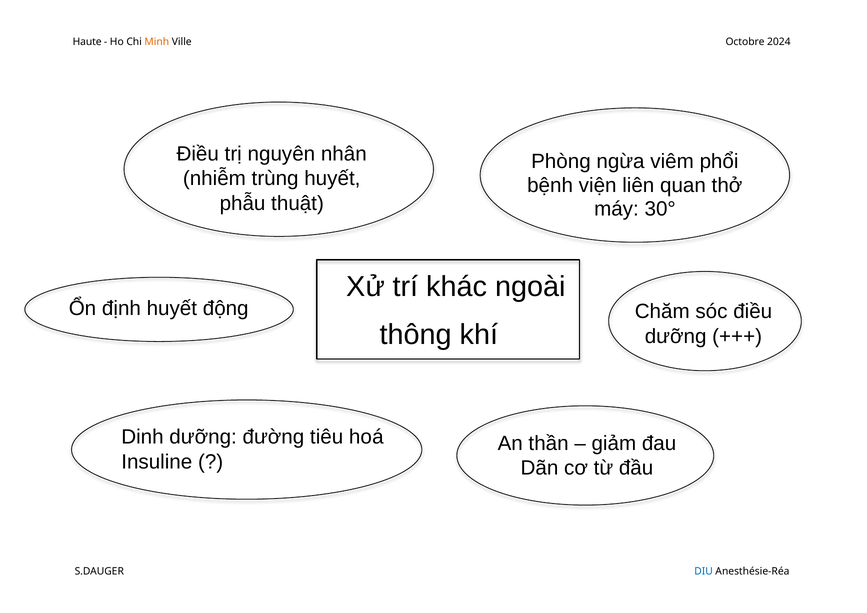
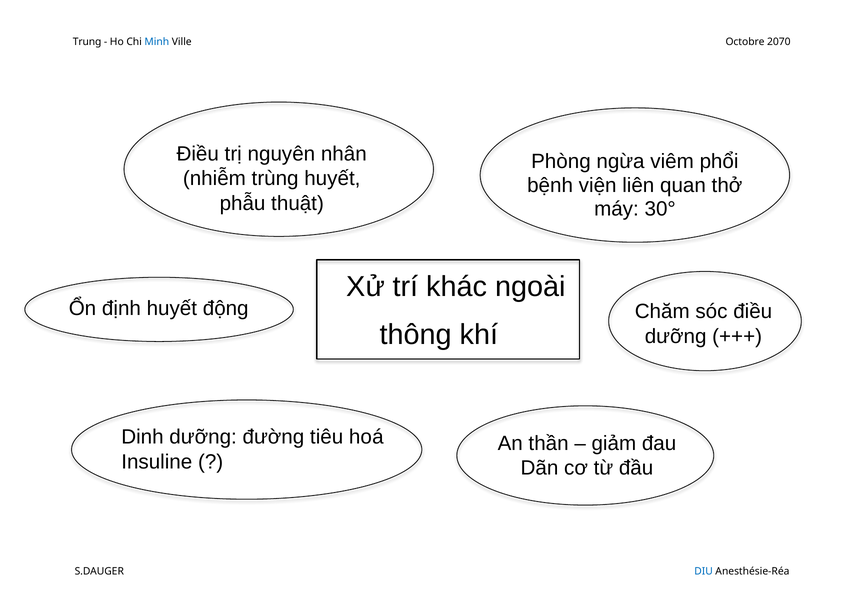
Haute: Haute -> Trung
Minh colour: orange -> blue
2024: 2024 -> 2070
